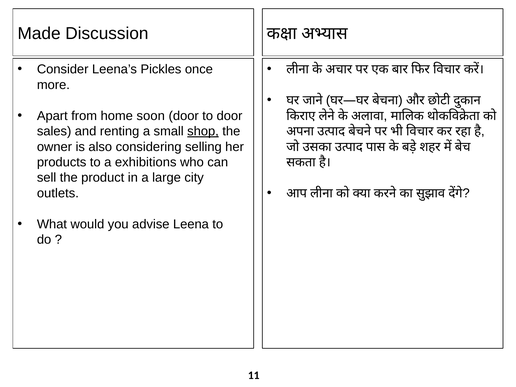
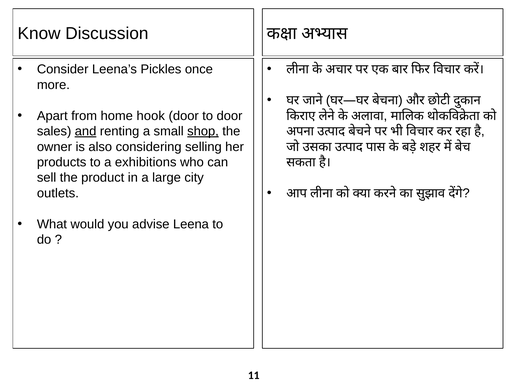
Made: Made -> Know
soon: soon -> hook
and underline: none -> present
